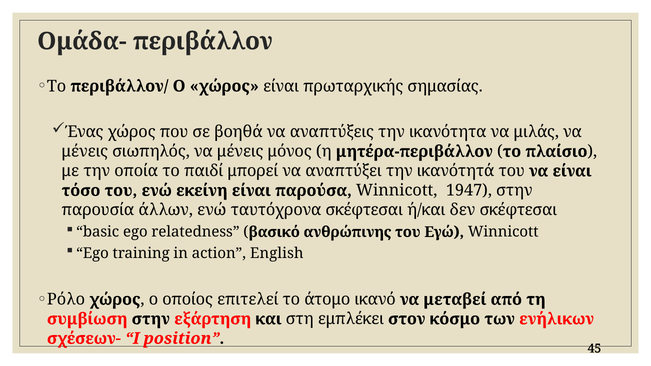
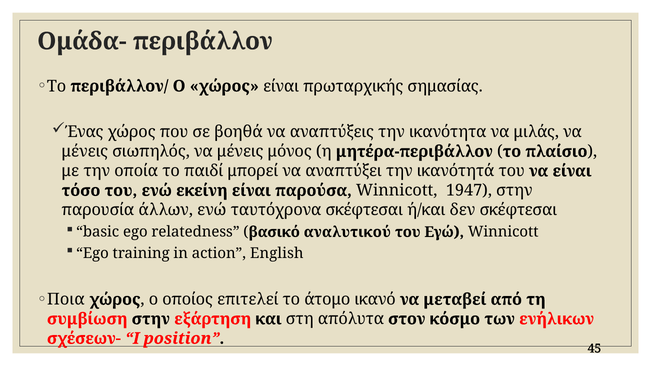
ανθρώπινης: ανθρώπινης -> αναλυτικού
Ρόλο: Ρόλο -> Ποια
εμπλέκει: εμπλέκει -> απόλυτα
